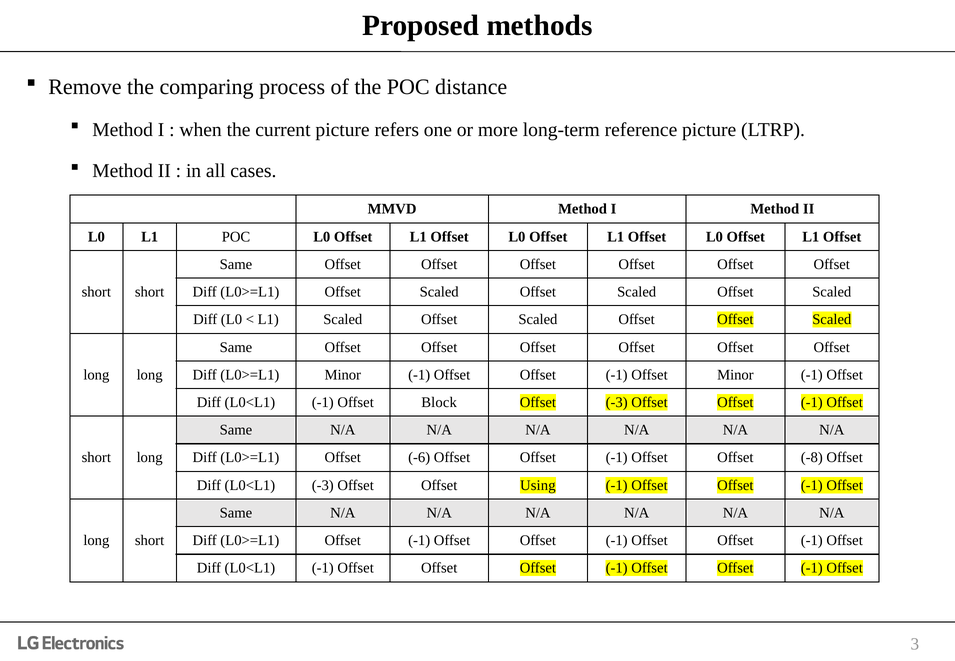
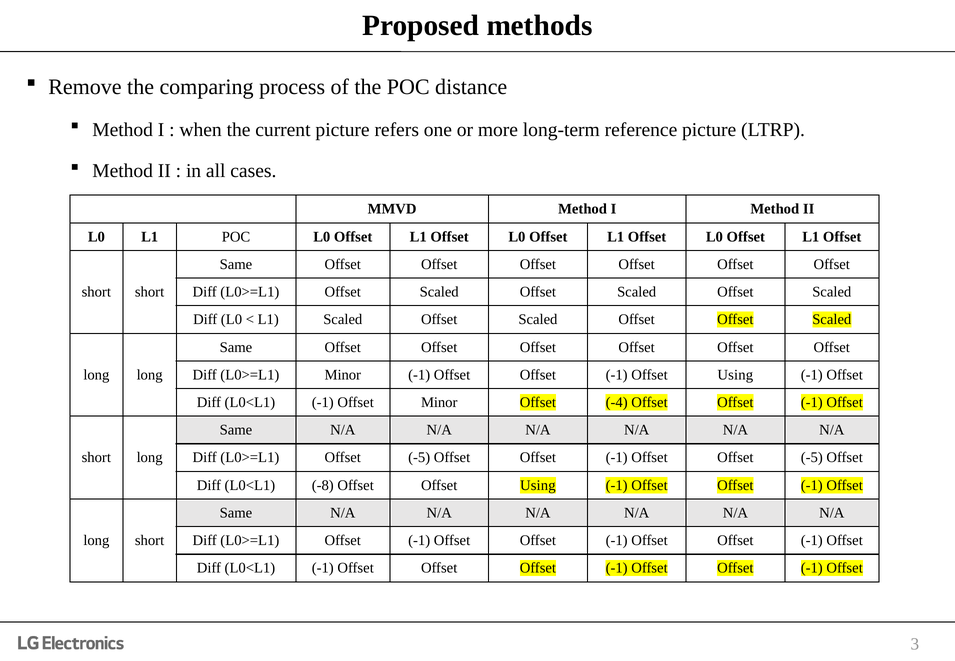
-1 Offset Minor: Minor -> Using
Offset Block: Block -> Minor
Offset -3: -3 -> -4
L0>=L1 Offset -6: -6 -> -5
Offset Offset -8: -8 -> -5
L0<L1 -3: -3 -> -8
